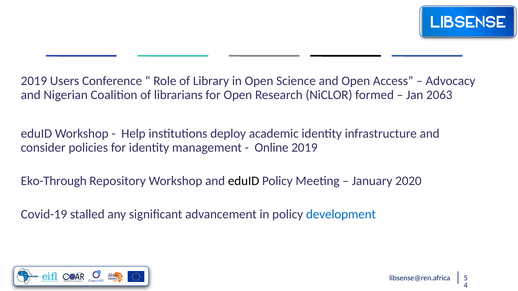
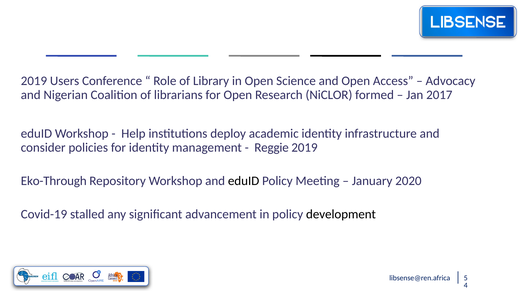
2063: 2063 -> 2017
Online: Online -> Reggie
development colour: blue -> black
